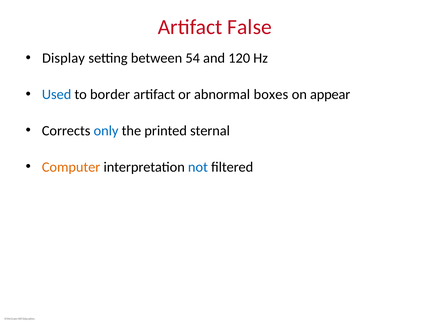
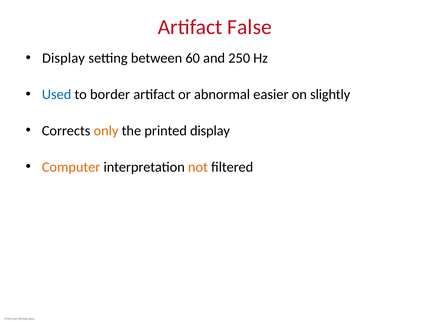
54: 54 -> 60
120: 120 -> 250
boxes: boxes -> easier
appear: appear -> slightly
only colour: blue -> orange
printed sternal: sternal -> display
not colour: blue -> orange
